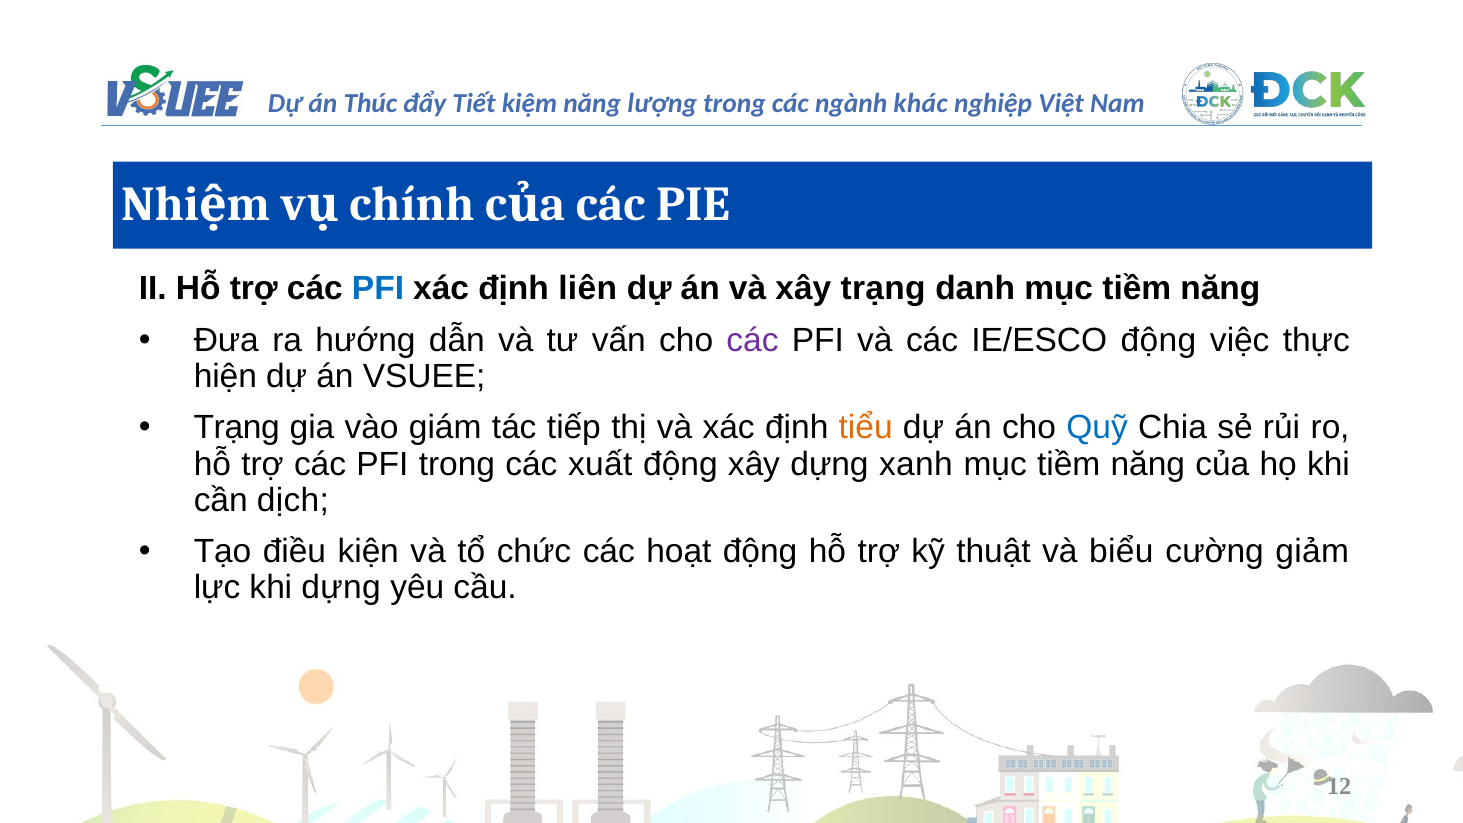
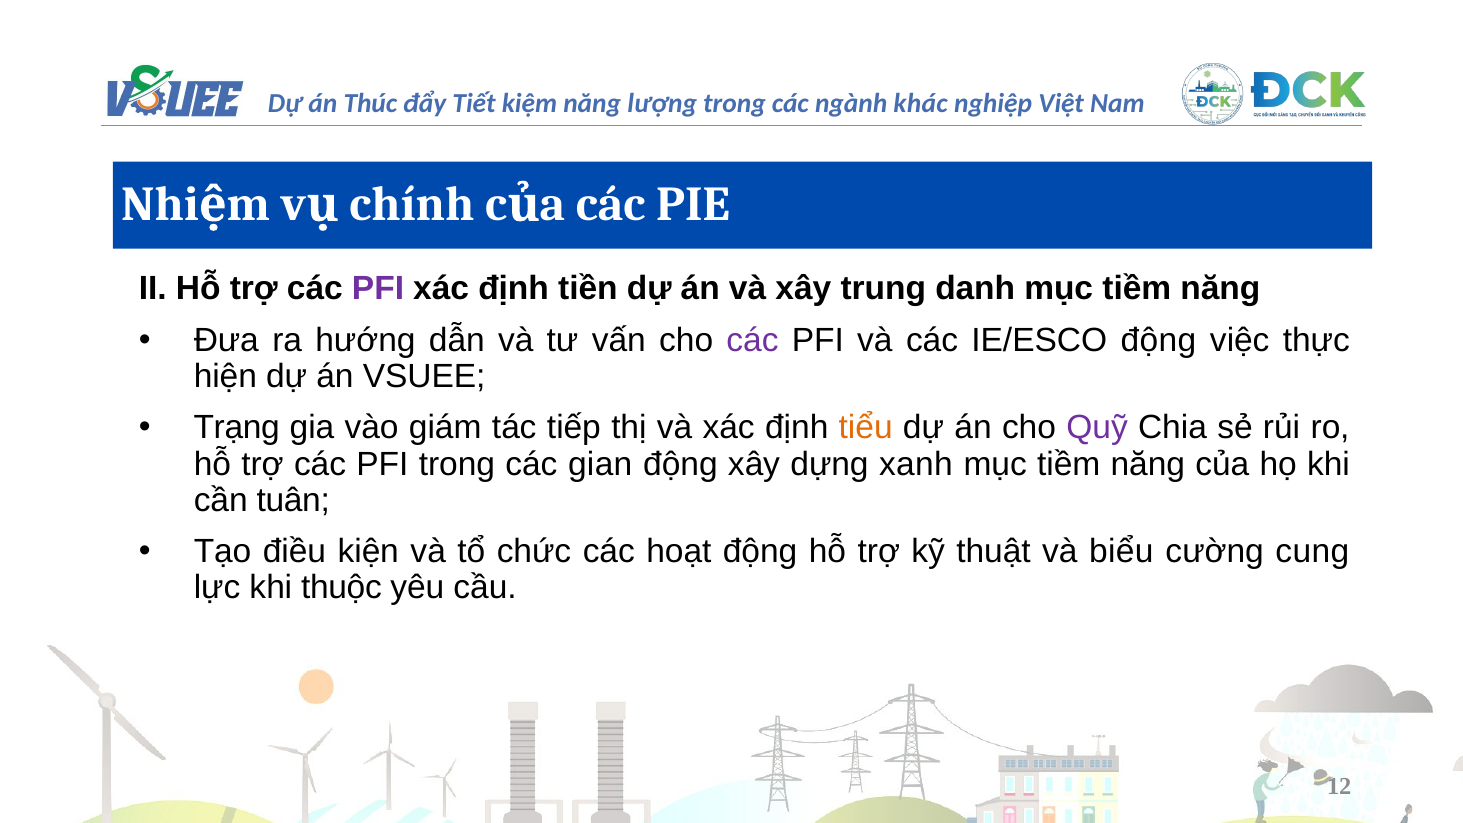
PFI at (378, 289) colour: blue -> purple
liên: liên -> tiền
xây trạng: trạng -> trung
Quỹ colour: blue -> purple
xuất: xuất -> gian
dịch: dịch -> tuân
giảm: giảm -> cung
khi dựng: dựng -> thuộc
